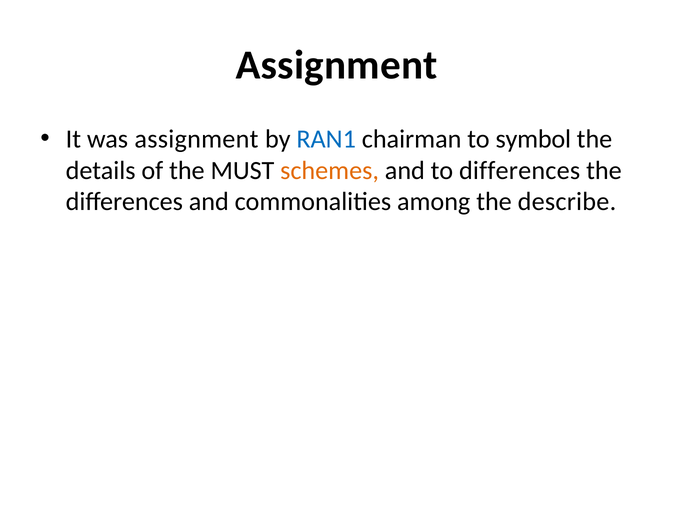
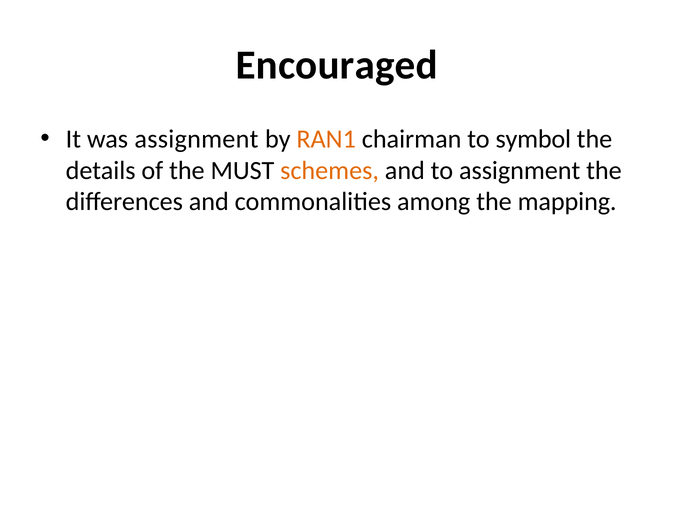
Assignment at (337, 65): Assignment -> Encouraged
RAN1 colour: blue -> orange
to differences: differences -> assignment
describe: describe -> mapping
